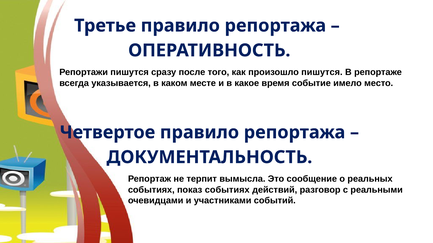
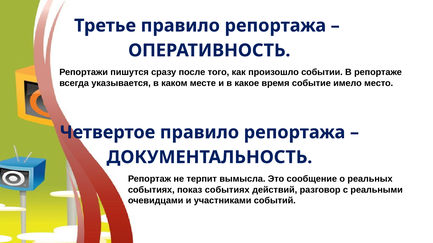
произошло пишутся: пишутся -> событии
